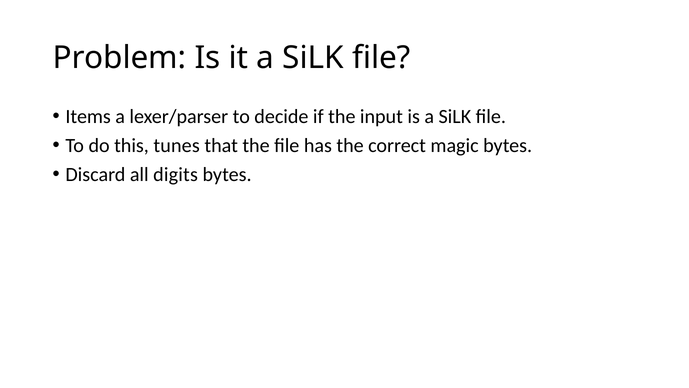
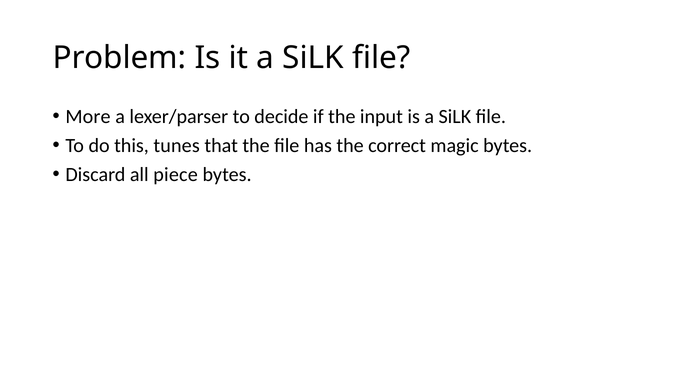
Items: Items -> More
digits: digits -> piece
